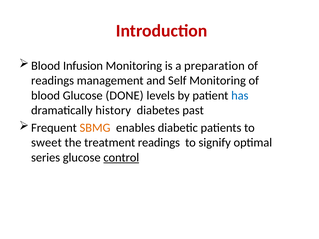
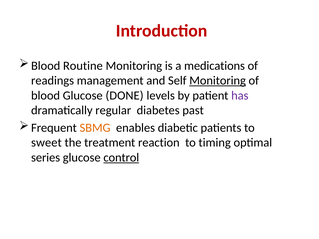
Infusion: Infusion -> Routine
preparation: preparation -> medications
Monitoring at (218, 81) underline: none -> present
has colour: blue -> purple
history: history -> regular
treatment readings: readings -> reaction
signify: signify -> timing
